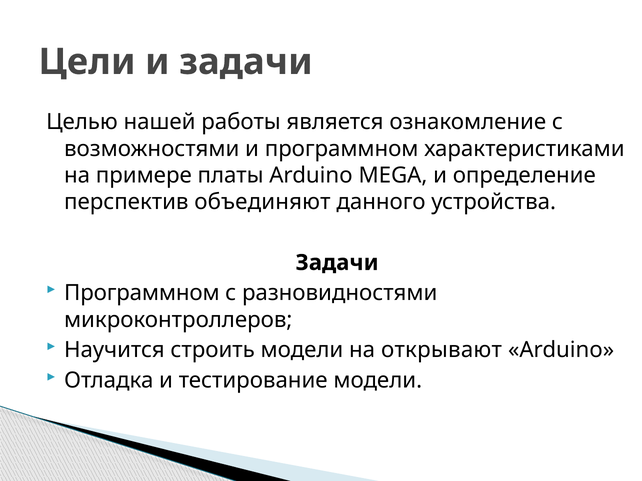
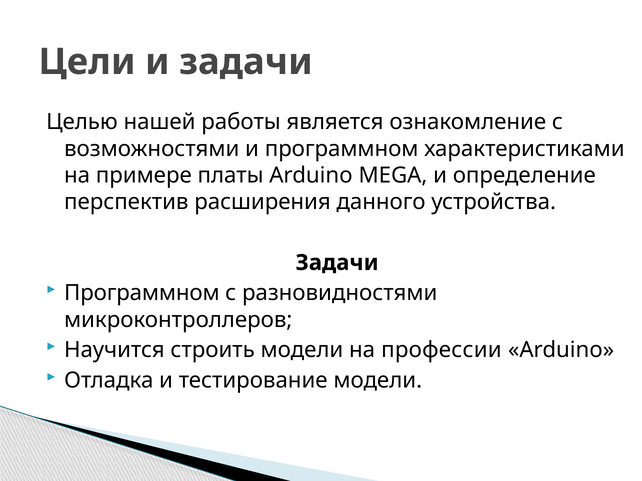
объединяют: объединяют -> расширения
открывают: открывают -> профессии
